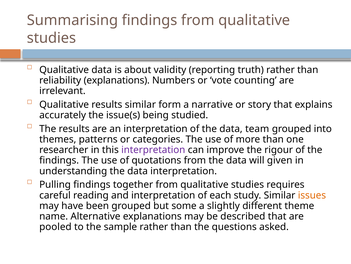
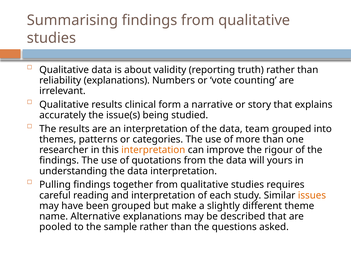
results similar: similar -> clinical
interpretation at (153, 150) colour: purple -> orange
given: given -> yours
some: some -> make
